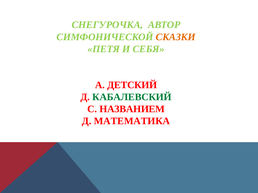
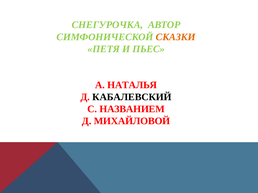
СЕБЯ: СЕБЯ -> ПЬЕС
ДЕТСКИЙ: ДЕТСКИЙ -> НАТАЛЬЯ
КАБАЛЕВСКИЙ colour: green -> black
МАТЕМАТИКА: МАТЕМАТИКА -> МИХАЙЛОВОЙ
